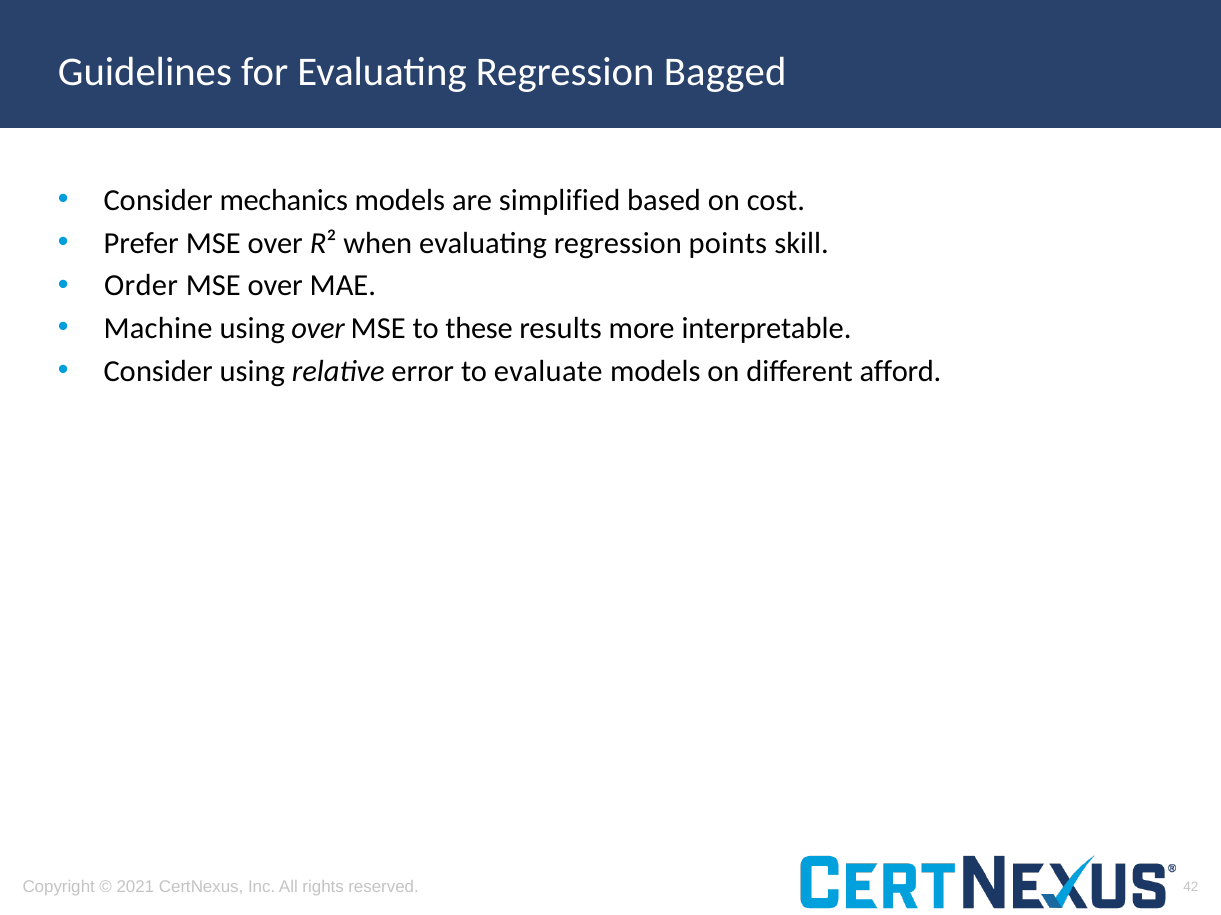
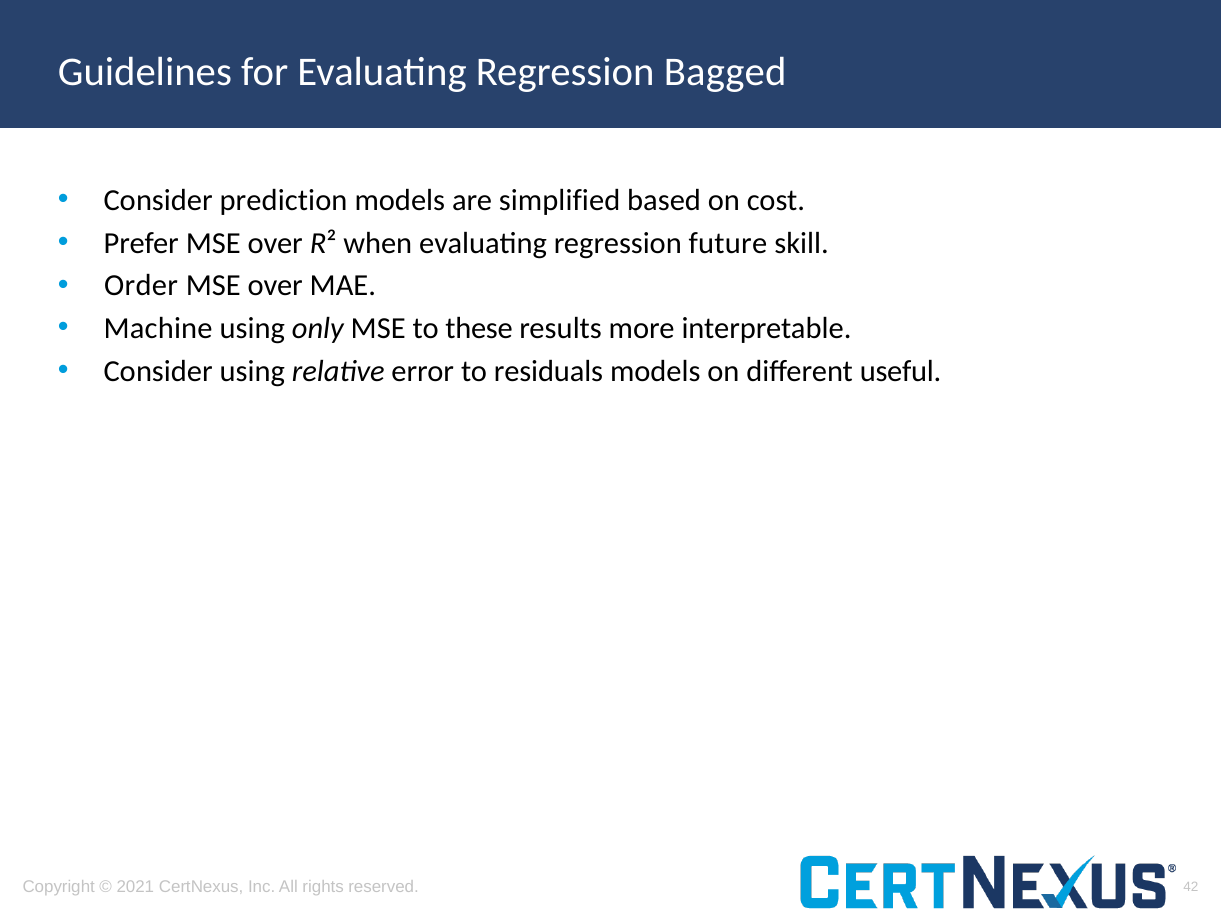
mechanics: mechanics -> prediction
points: points -> future
using over: over -> only
evaluate: evaluate -> residuals
afford: afford -> useful
